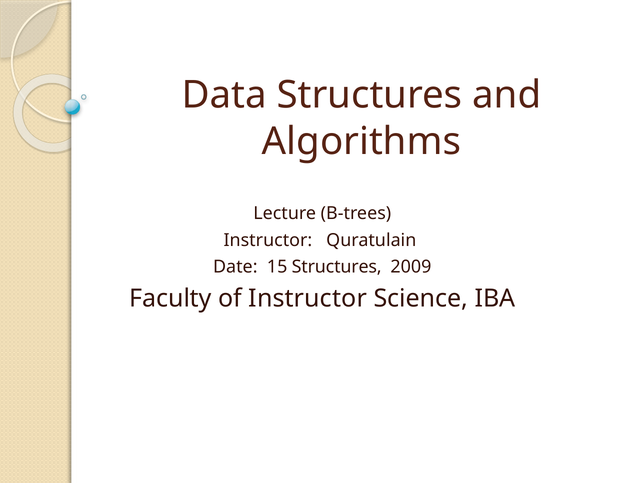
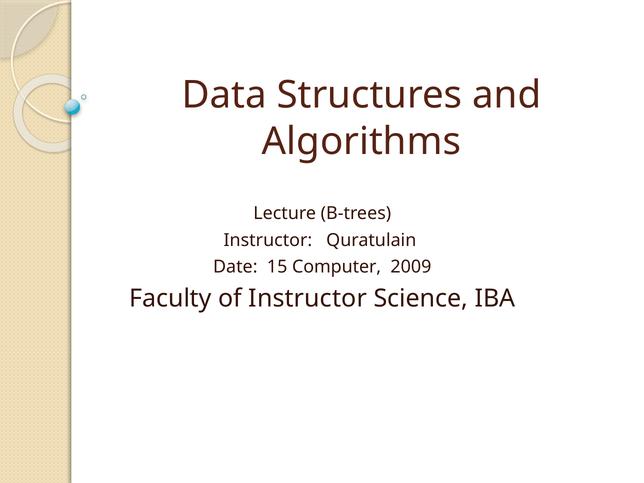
15 Structures: Structures -> Computer
